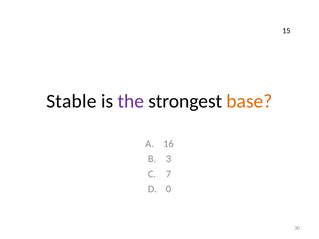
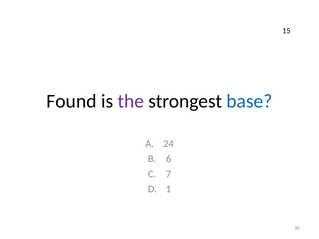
Stable: Stable -> Found
base colour: orange -> blue
16: 16 -> 24
3: 3 -> 6
0: 0 -> 1
